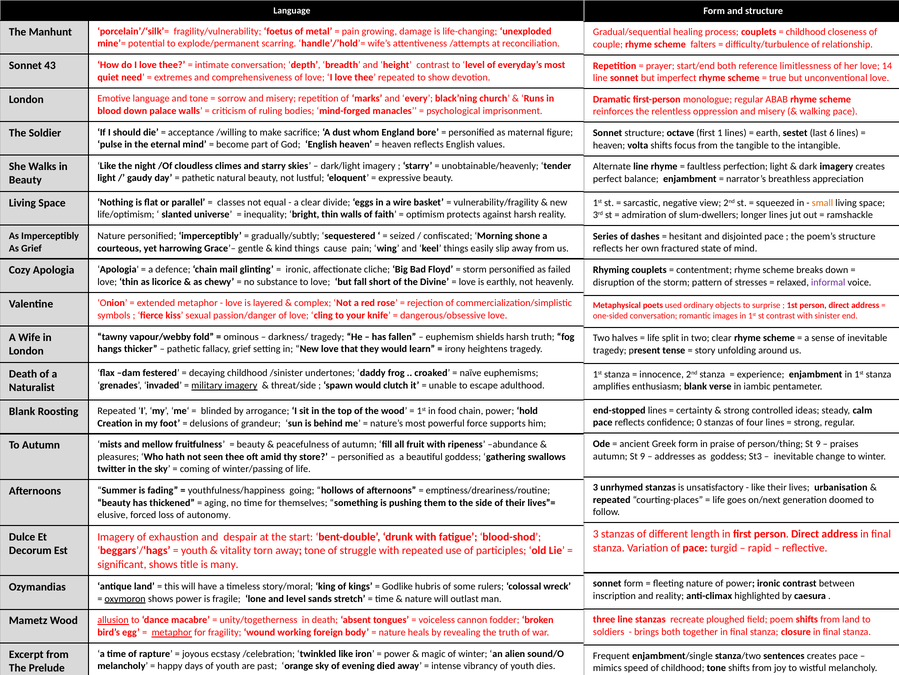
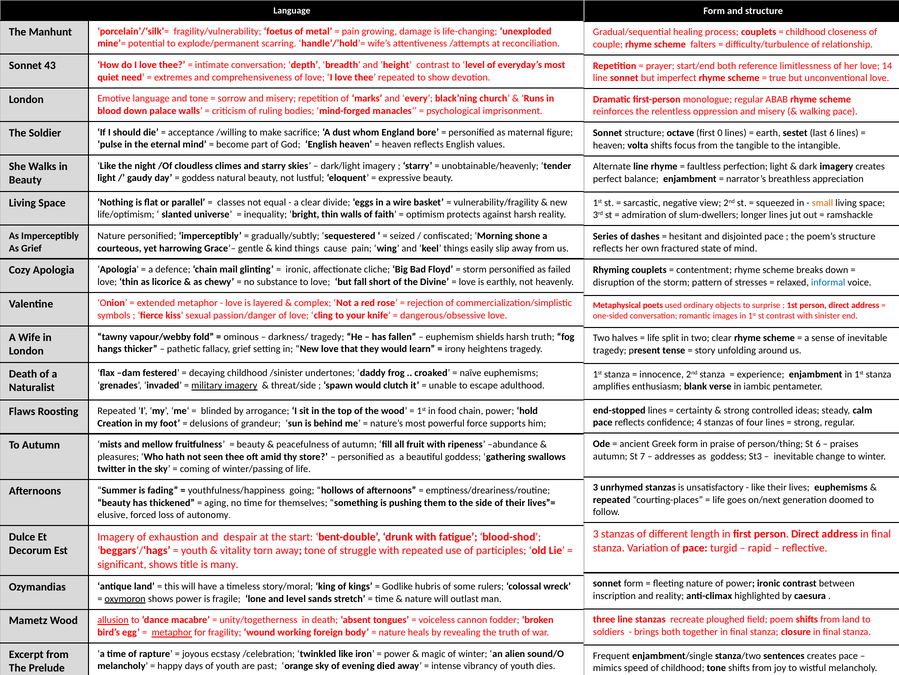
1: 1 -> 0
pathetic at (198, 178): pathetic -> goddess
informal colour: purple -> blue
Blank at (22, 411): Blank -> Flaws
0: 0 -> 4
person/thing St 9: 9 -> 6
autumn St 9: 9 -> 7
lives urbanisation: urbanisation -> euphemisms
